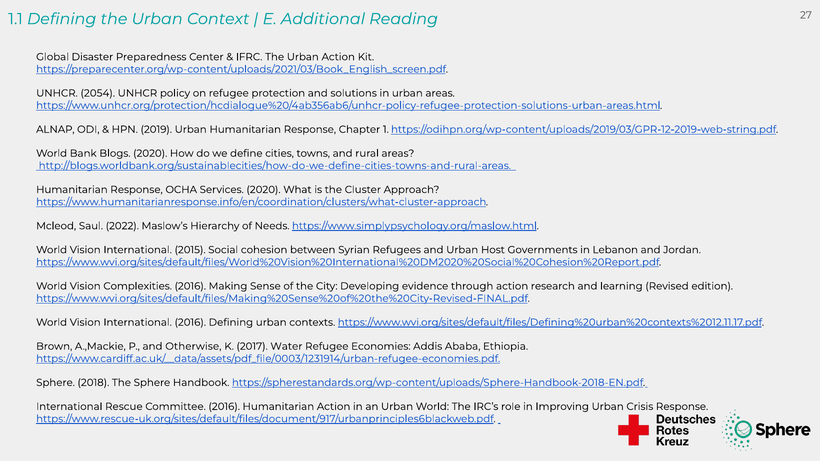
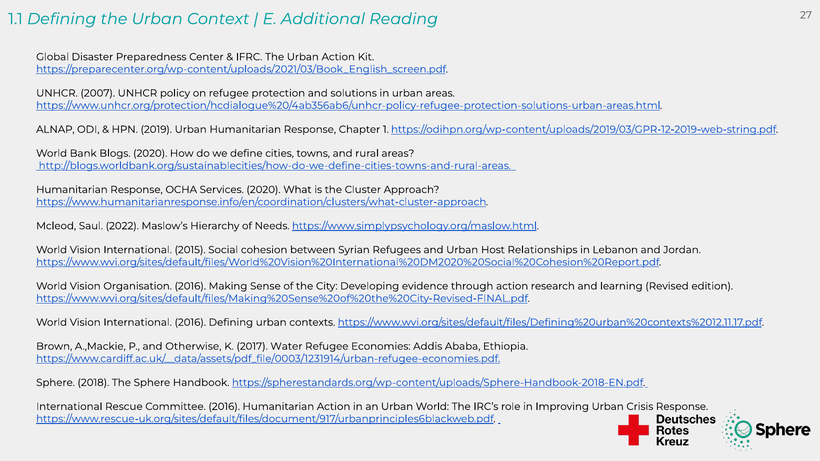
2054: 2054 -> 2007
Governments: Governments -> Relationships
Complexities: Complexities -> Organisation
